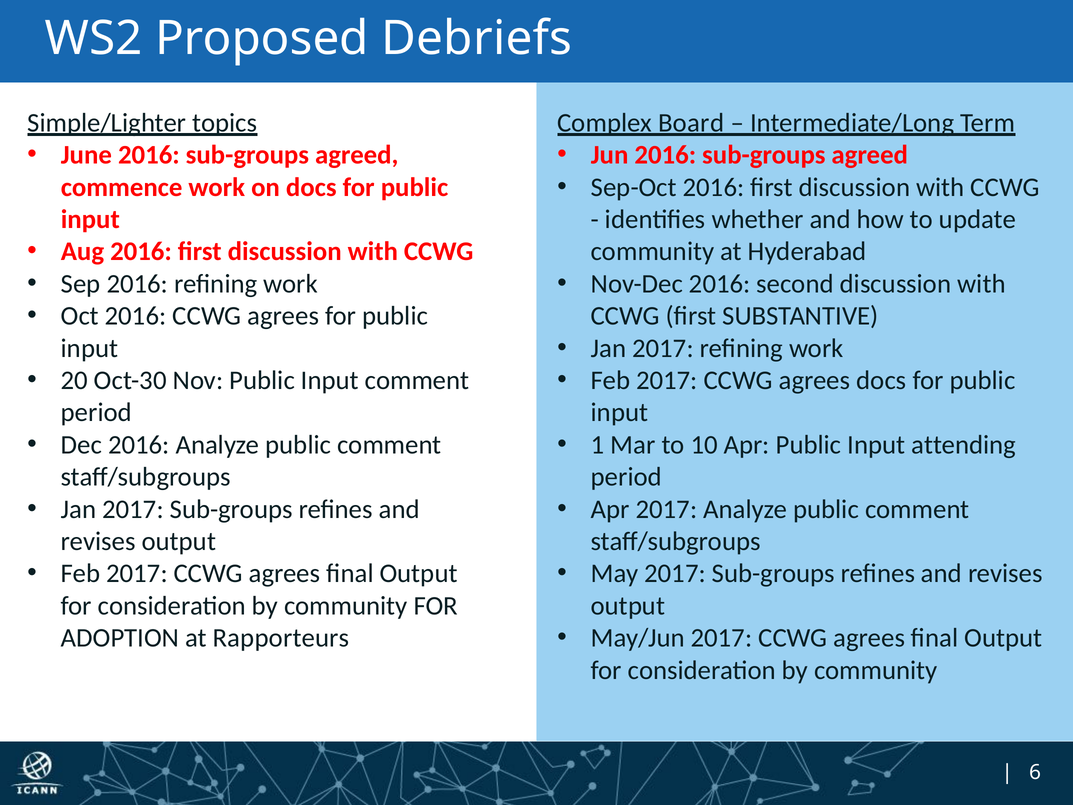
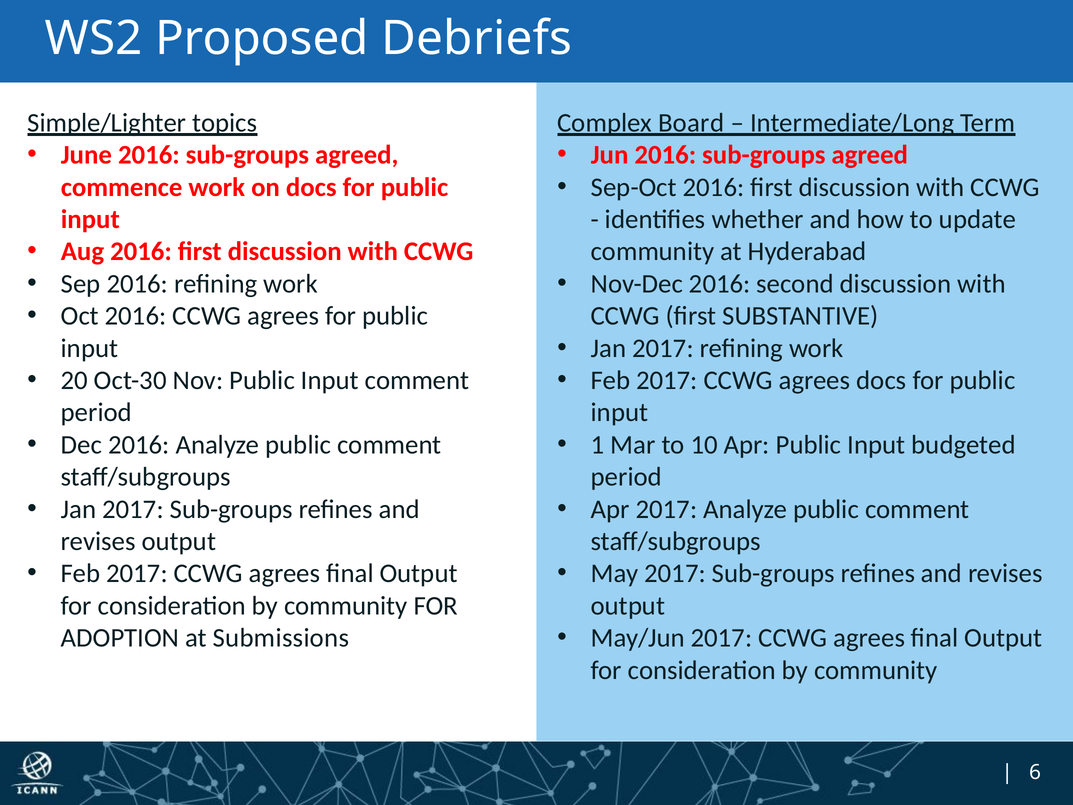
attending: attending -> budgeted
Rapporteurs: Rapporteurs -> Submissions
